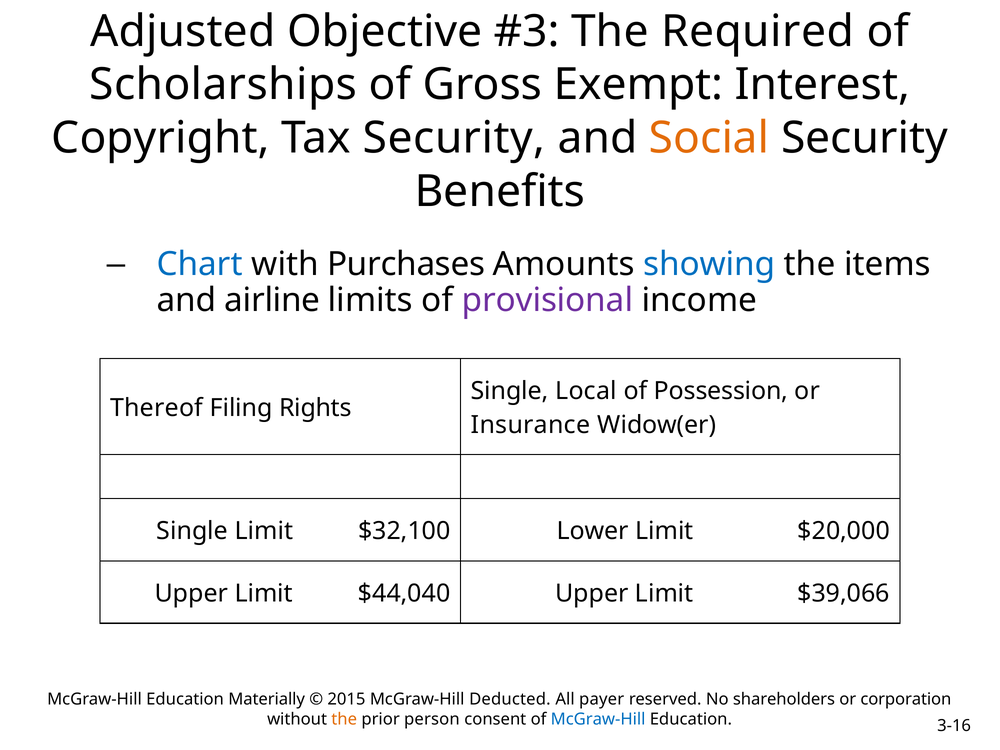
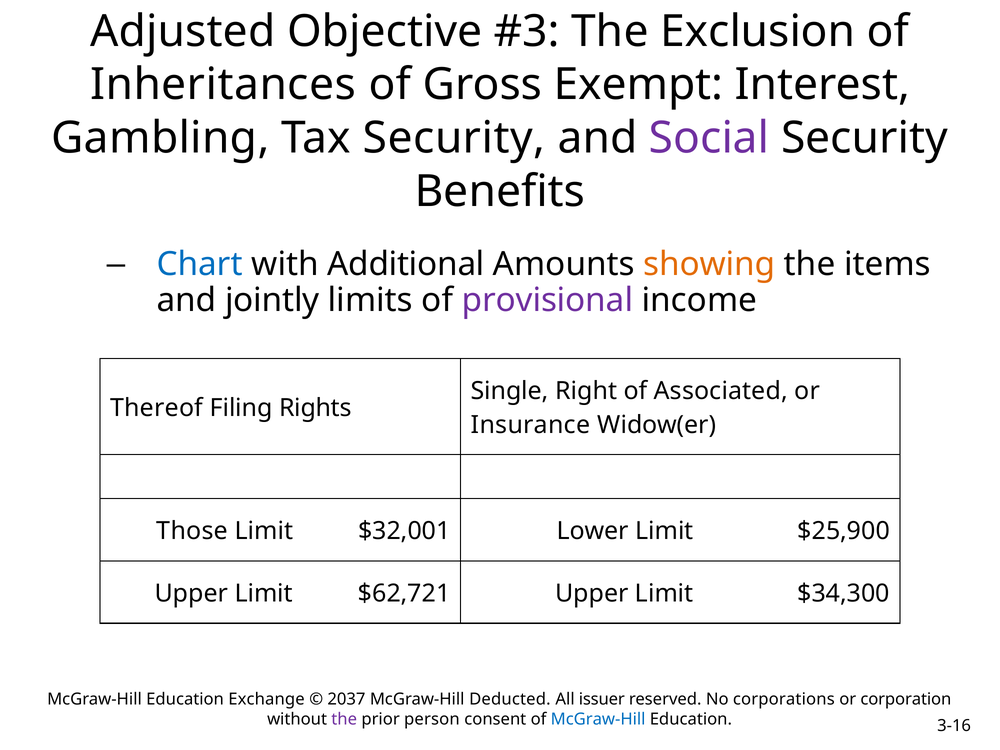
Required: Required -> Exclusion
Scholarships: Scholarships -> Inheritances
Copyright: Copyright -> Gambling
Social colour: orange -> purple
Purchases: Purchases -> Additional
showing colour: blue -> orange
airline: airline -> jointly
Local: Local -> Right
Possession: Possession -> Associated
Single at (192, 531): Single -> Those
$32,100: $32,100 -> $32,001
$20,000: $20,000 -> $25,900
$44,040: $44,040 -> $62,721
$39,066: $39,066 -> $34,300
Materially: Materially -> Exchange
2015: 2015 -> 2037
payer: payer -> issuer
shareholders: shareholders -> corporations
the at (344, 719) colour: orange -> purple
